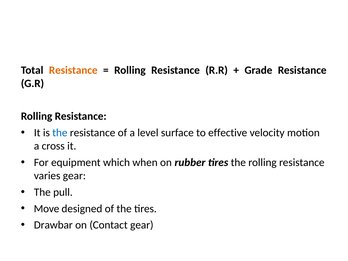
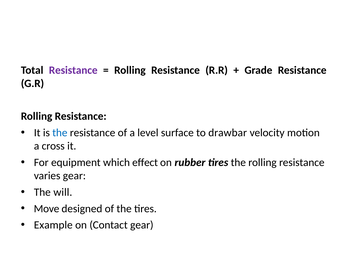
Resistance at (73, 70) colour: orange -> purple
effective: effective -> drawbar
when: when -> effect
pull: pull -> will
Drawbar: Drawbar -> Example
